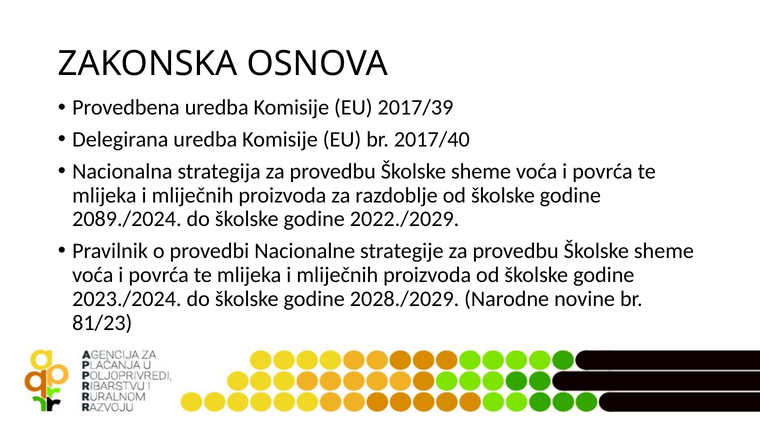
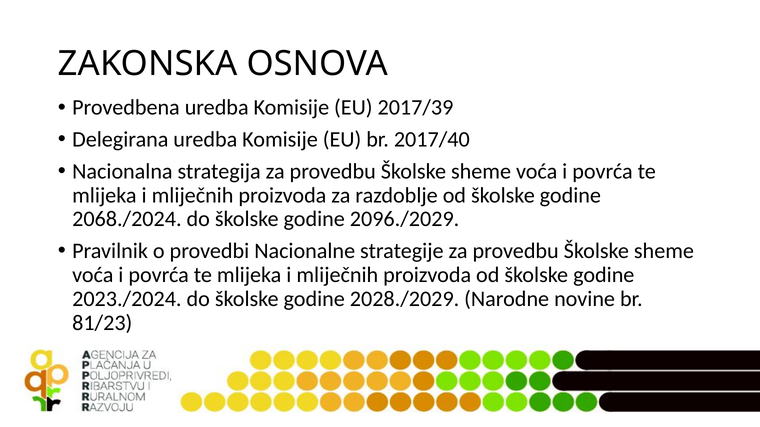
2089./2024: 2089./2024 -> 2068./2024
2022./2029: 2022./2029 -> 2096./2029
